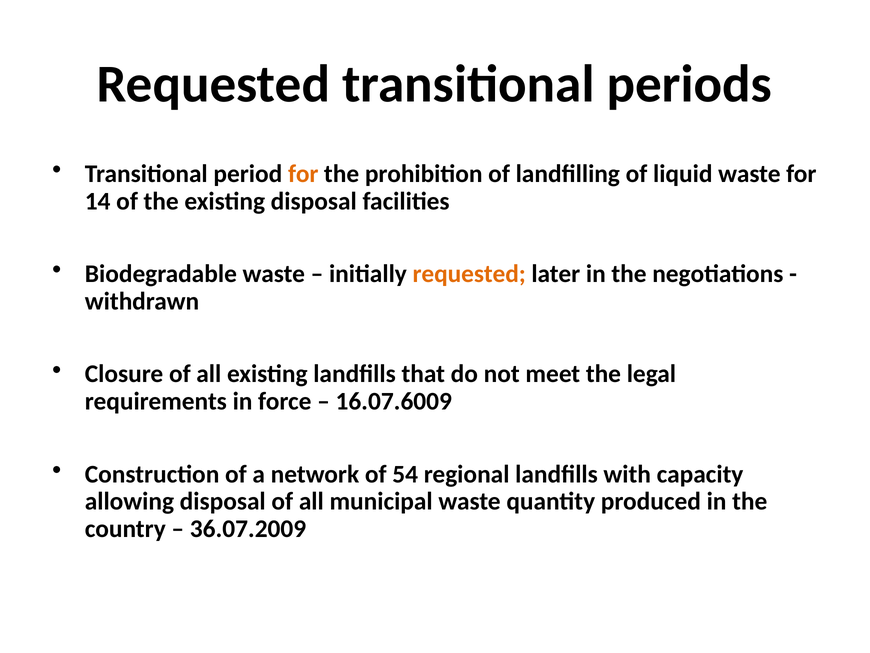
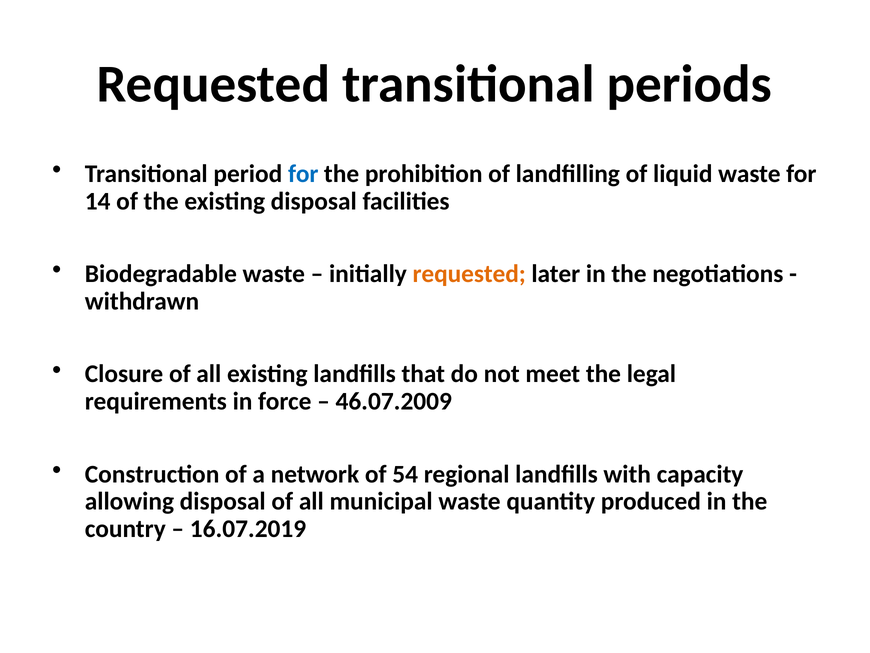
for at (303, 174) colour: orange -> blue
16.07.6009: 16.07.6009 -> 46.07.2009
36.07.2009: 36.07.2009 -> 16.07.2019
